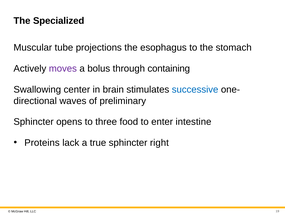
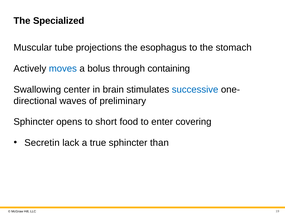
moves colour: purple -> blue
three: three -> short
intestine: intestine -> covering
Proteins: Proteins -> Secretin
right: right -> than
